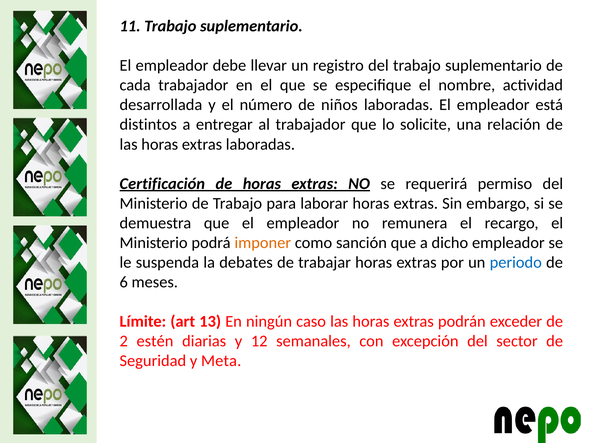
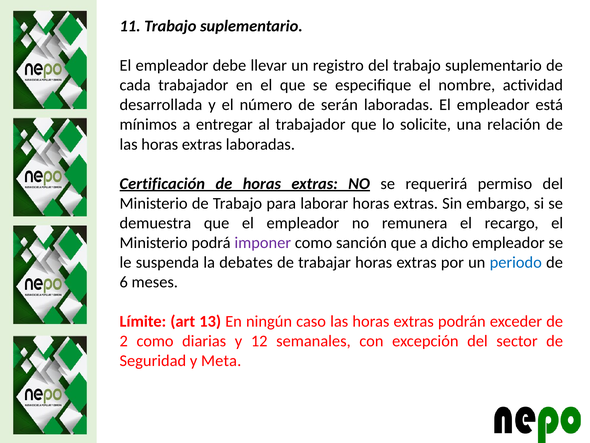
niños: niños -> serán
distintos: distintos -> mínimos
imponer colour: orange -> purple
2 estén: estén -> como
